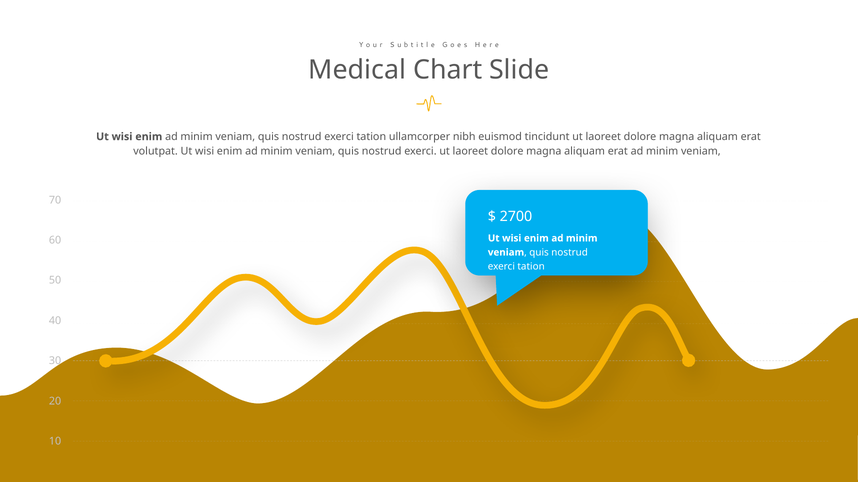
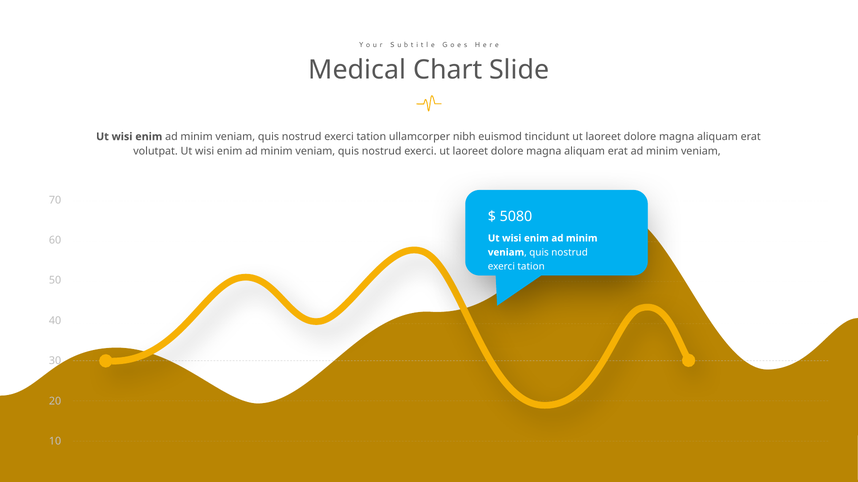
2700: 2700 -> 5080
